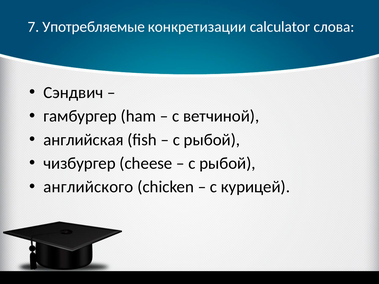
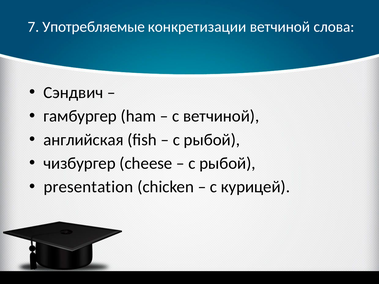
конкретизации calculator: calculator -> ветчиной
английского: английского -> presentation
